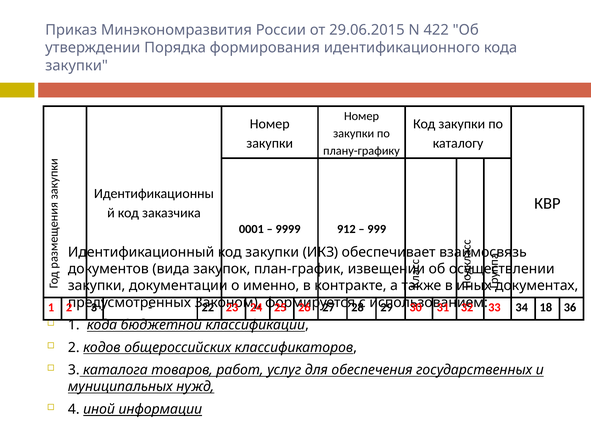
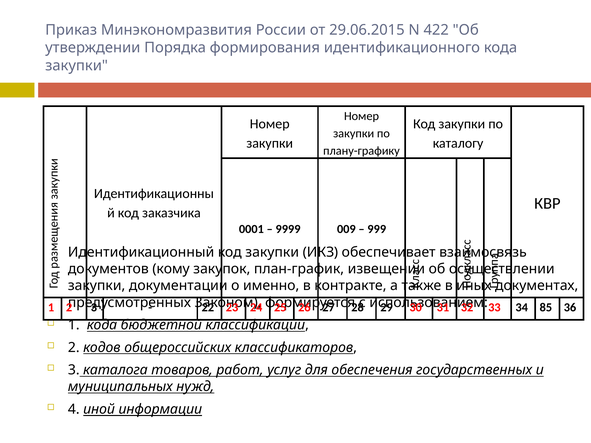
912: 912 -> 009
вида: вида -> кому
18: 18 -> 85
